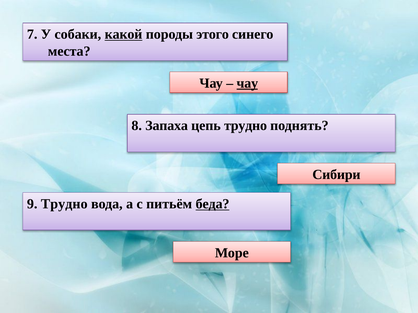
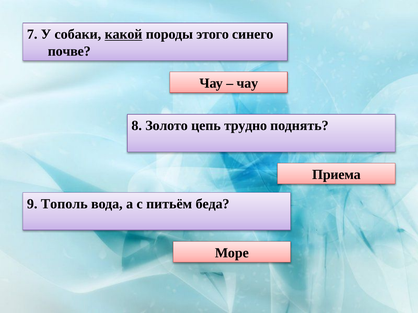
места: места -> почве
чау at (247, 83) underline: present -> none
Запаха: Запаха -> Золото
Сибири: Сибири -> Приема
9 Трудно: Трудно -> Тополь
беда underline: present -> none
